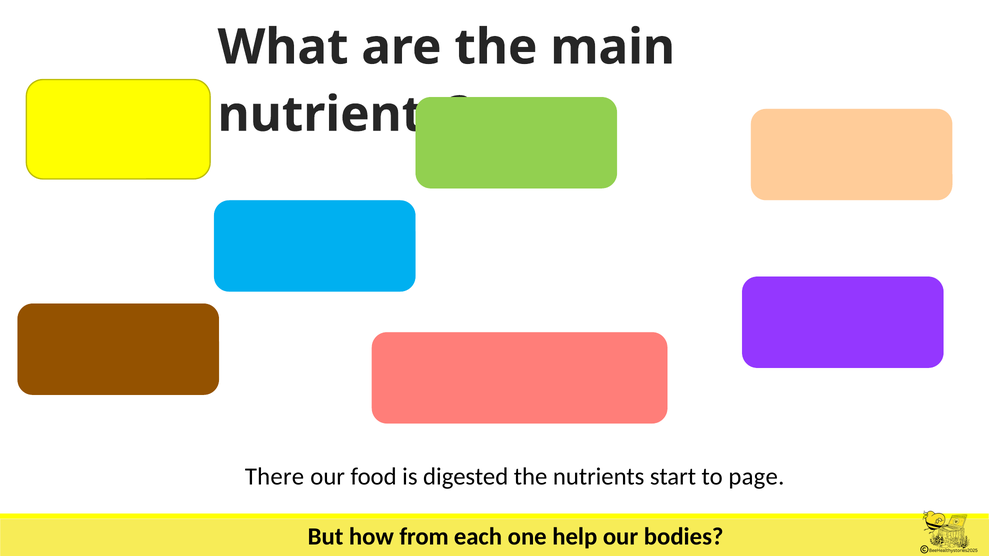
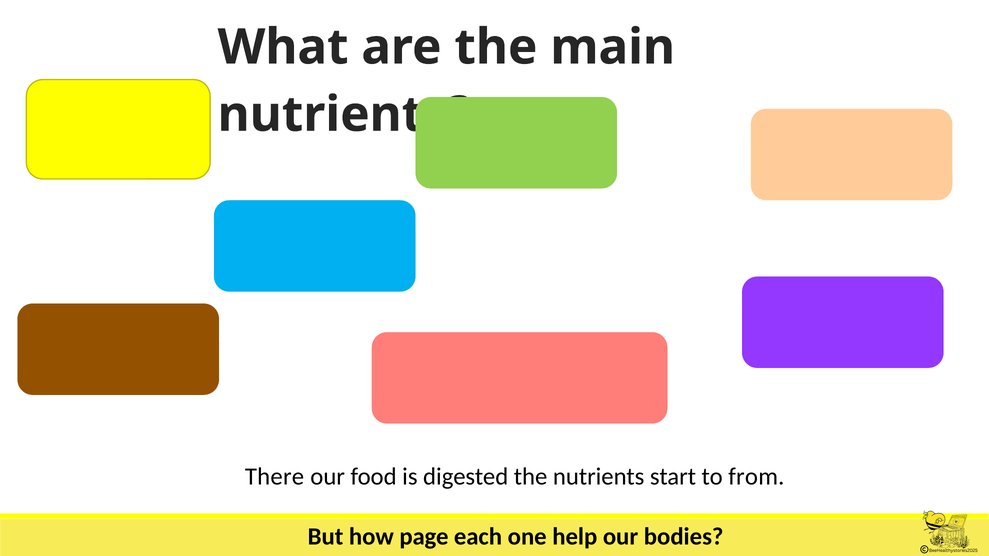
page: page -> from
from: from -> page
